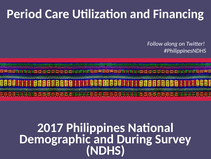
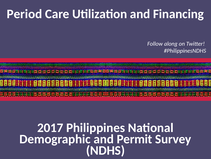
During: During -> Permit
